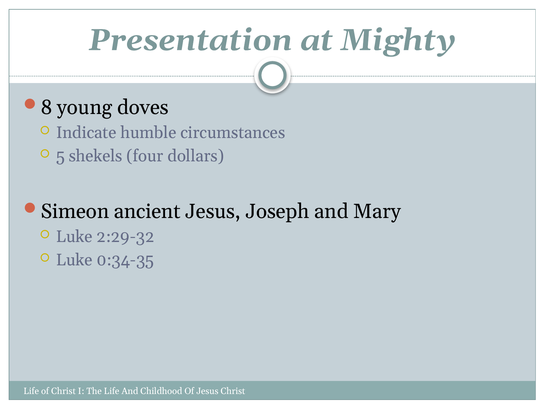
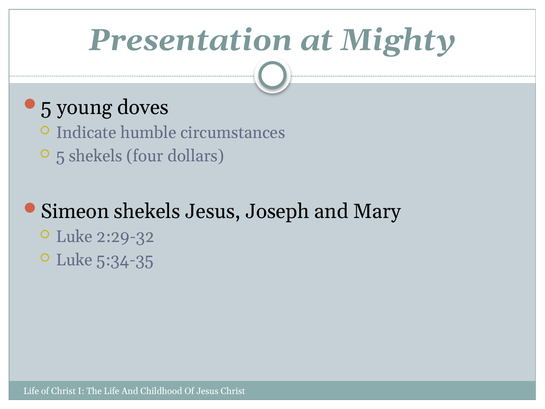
8 at (46, 107): 8 -> 5
Simeon ancient: ancient -> shekels
0:34-35: 0:34-35 -> 5:34-35
